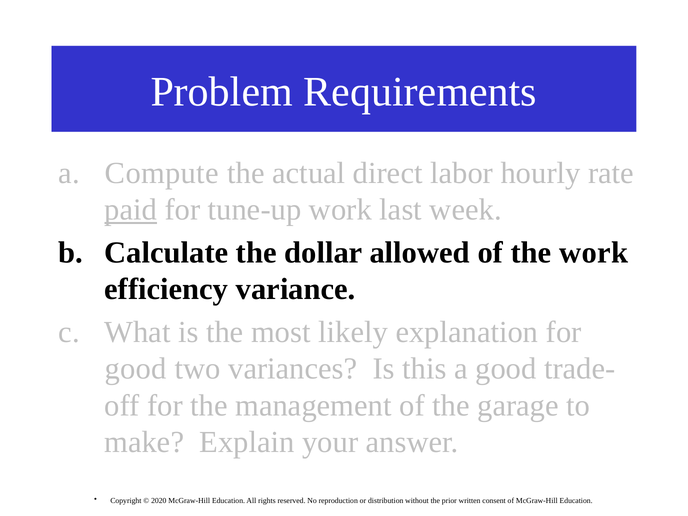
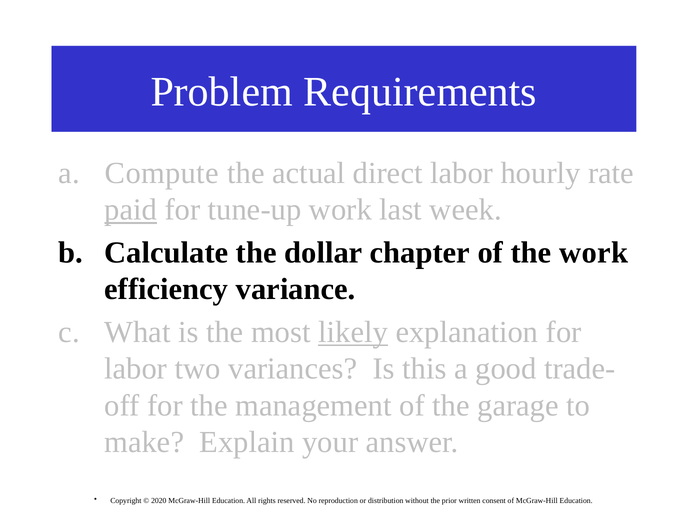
allowed: allowed -> chapter
likely underline: none -> present
good at (136, 369): good -> labor
